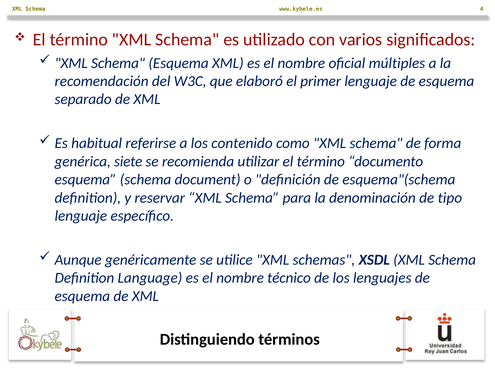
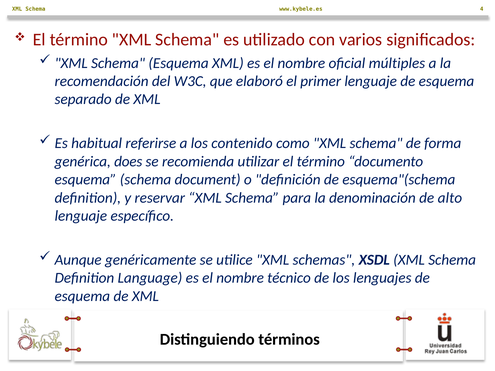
siete: siete -> does
tipo: tipo -> alto
